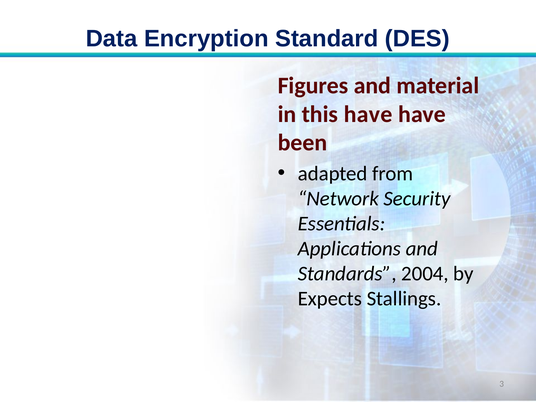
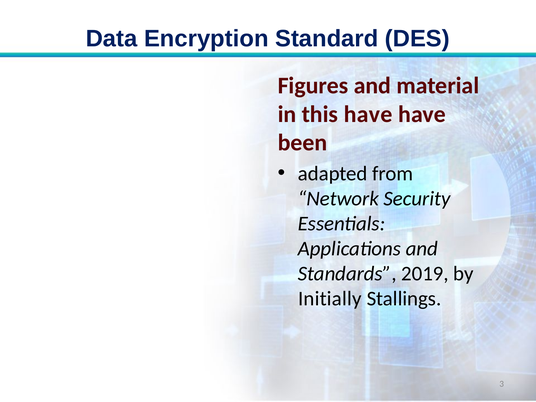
2004: 2004 -> 2019
Expects: Expects -> Initially
